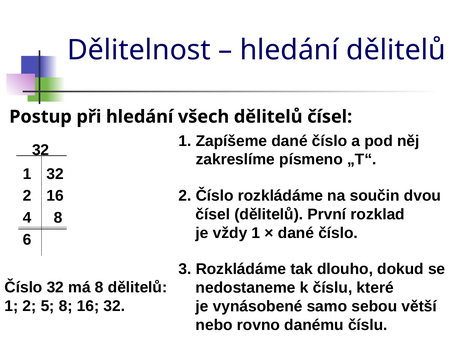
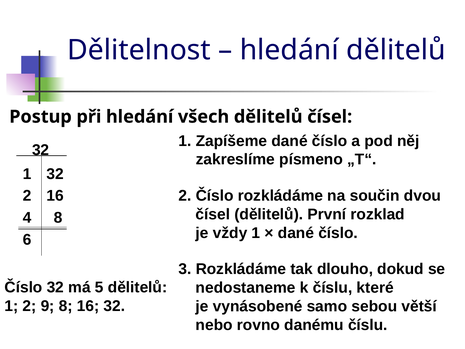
má 8: 8 -> 5
5: 5 -> 9
